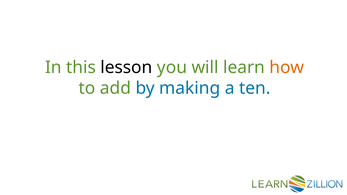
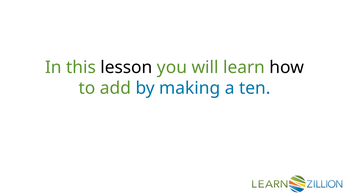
how colour: orange -> black
